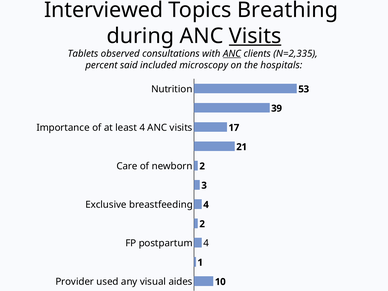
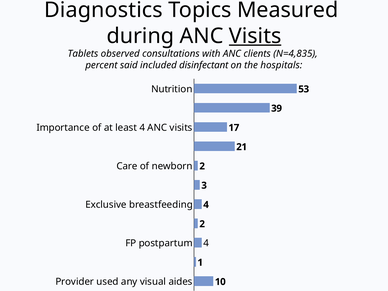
Interviewed: Interviewed -> Diagnostics
Breathing: Breathing -> Measured
ANC at (232, 54) underline: present -> none
N=2,335: N=2,335 -> N=4,835
microscopy: microscopy -> disinfectant
